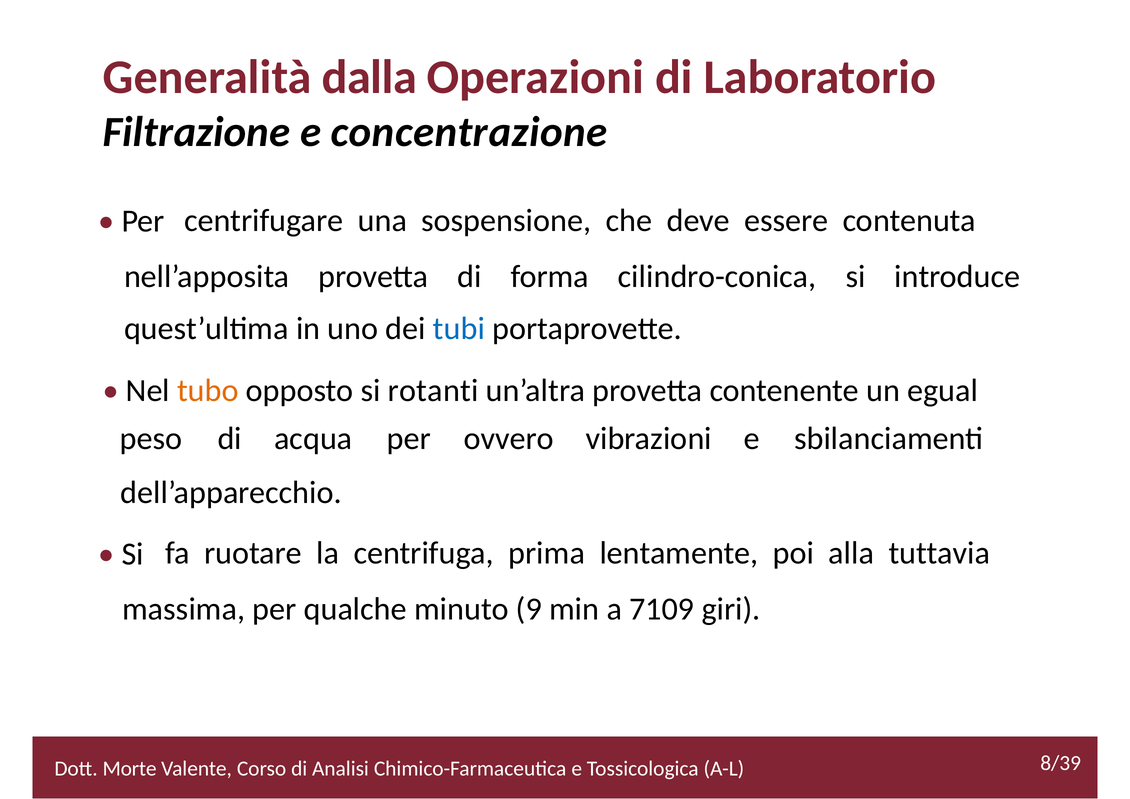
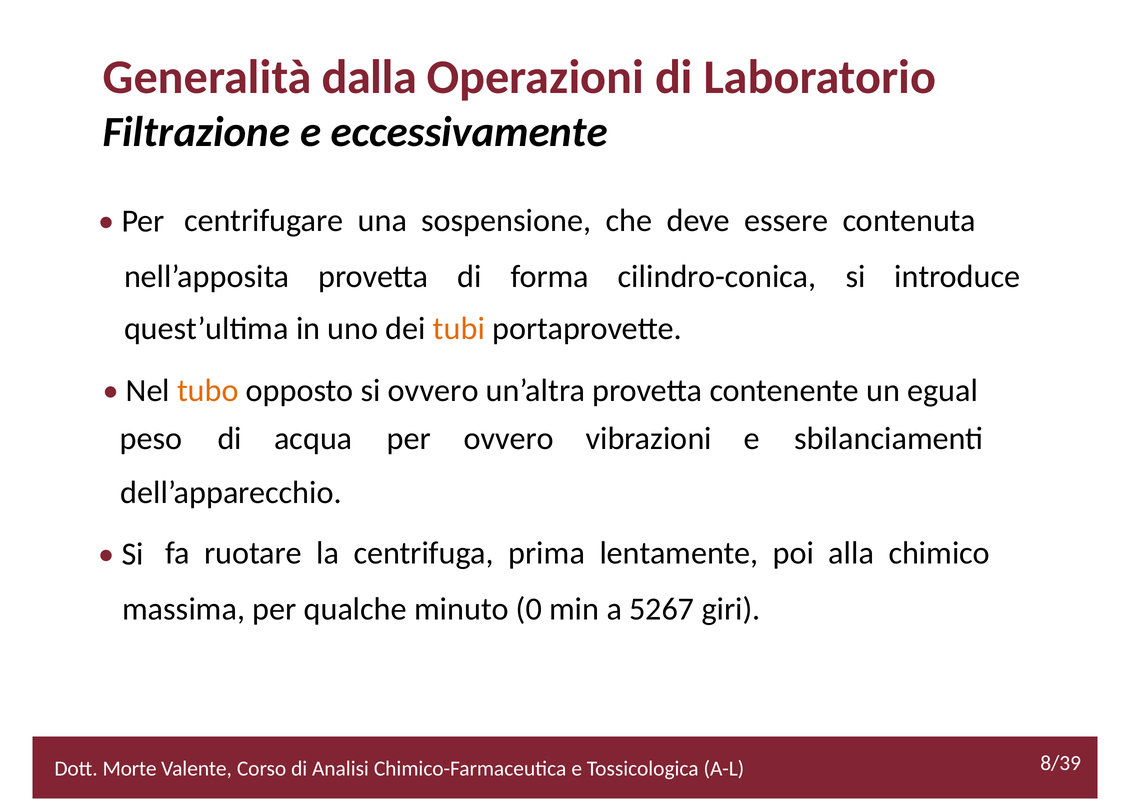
concentrazione: concentrazione -> eccessivamente
tubi colour: blue -> orange
si rotanti: rotanti -> ovvero
tuttavia: tuttavia -> chimico
9: 9 -> 0
7109: 7109 -> 5267
